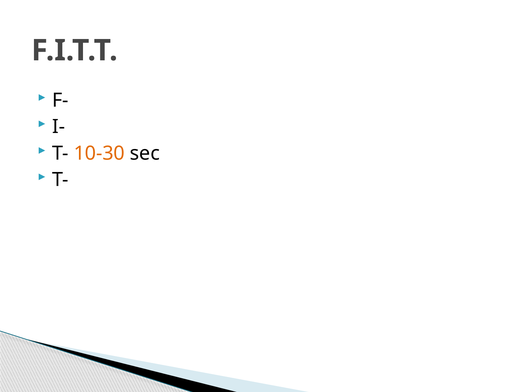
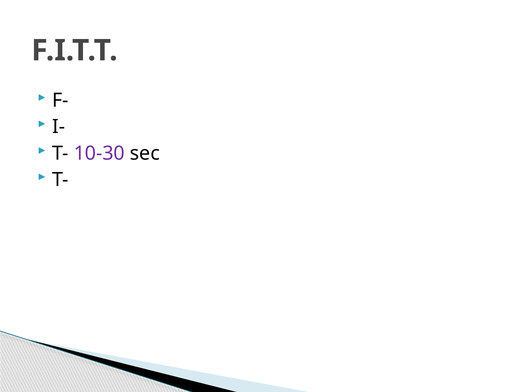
10-30 colour: orange -> purple
